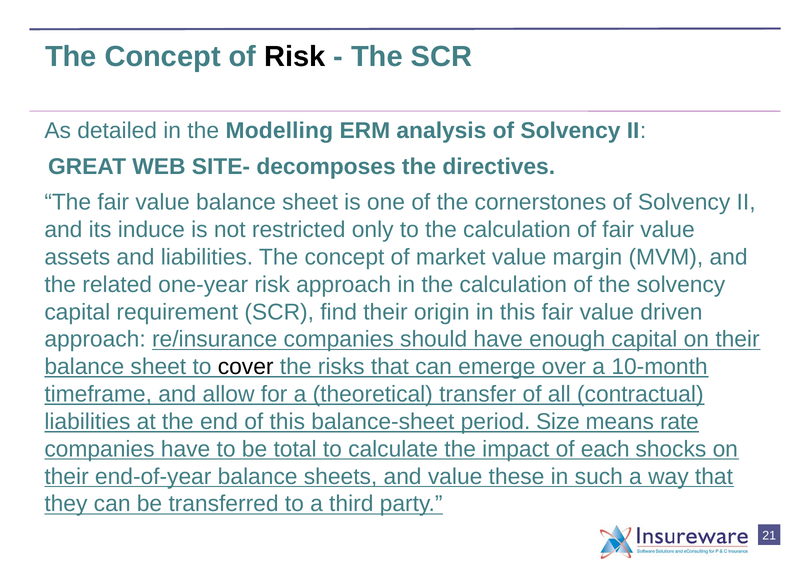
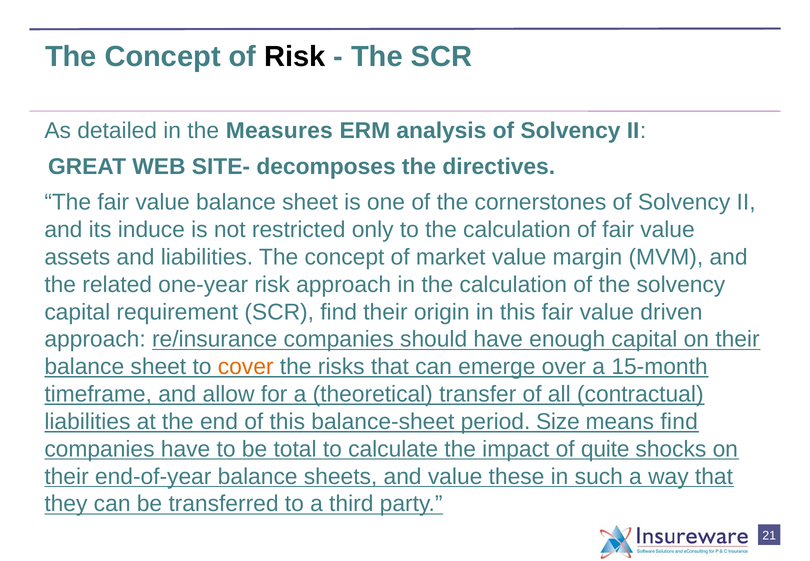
Modelling: Modelling -> Measures
cover colour: black -> orange
10-month: 10-month -> 15-month
means rate: rate -> find
each: each -> quite
